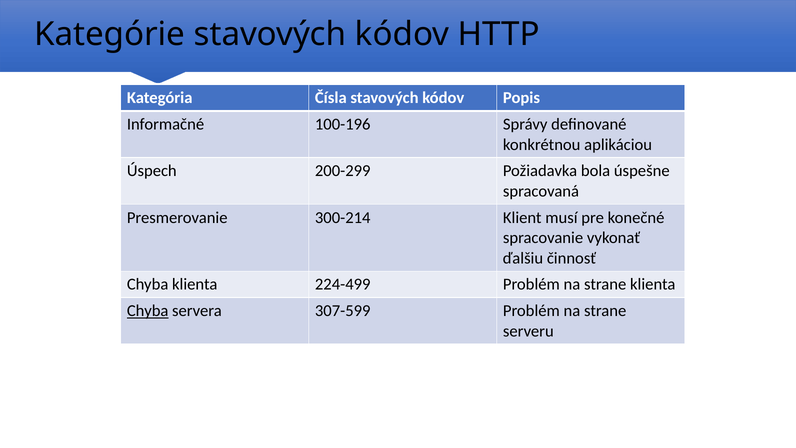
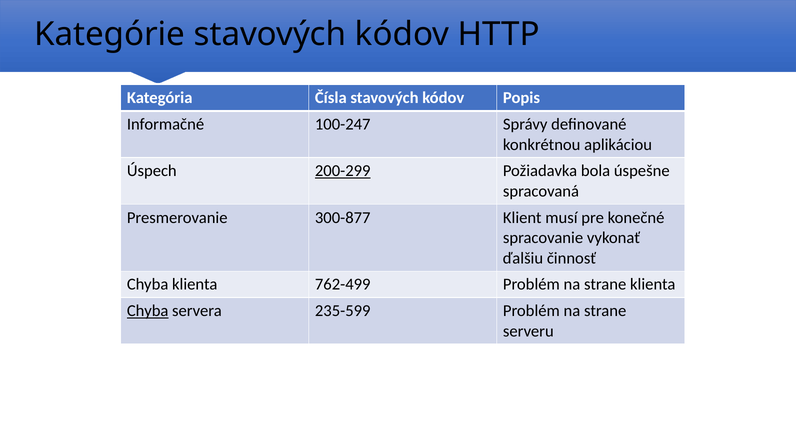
100-196: 100-196 -> 100-247
200-299 underline: none -> present
300-214: 300-214 -> 300-877
224-499: 224-499 -> 762-499
307-599: 307-599 -> 235-599
